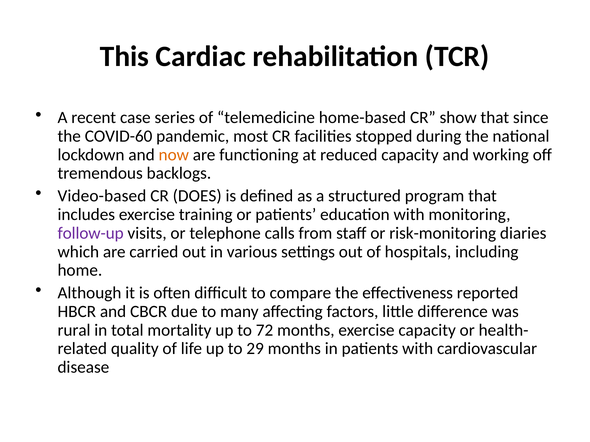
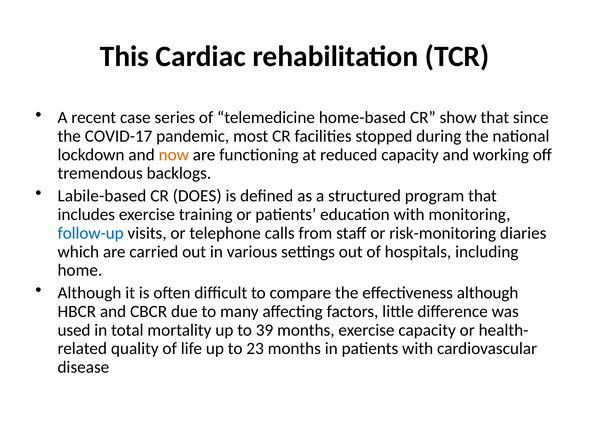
COVID-60: COVID-60 -> COVID-17
Video-based: Video-based -> Labile-based
follow-up colour: purple -> blue
effectiveness reported: reported -> although
rural: rural -> used
72: 72 -> 39
29: 29 -> 23
